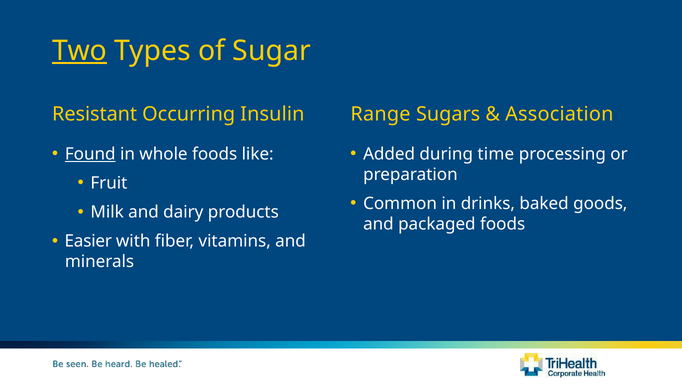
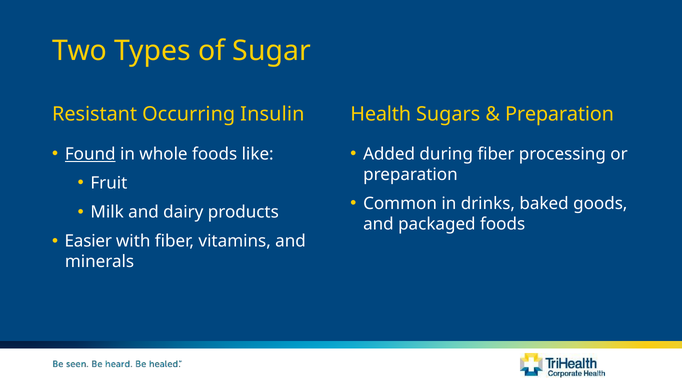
Two underline: present -> none
Range: Range -> Health
Association at (559, 114): Association -> Preparation
during time: time -> fiber
